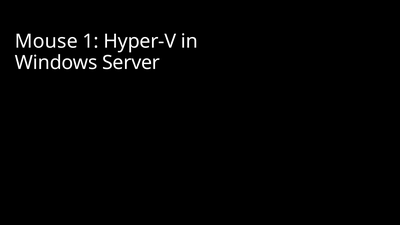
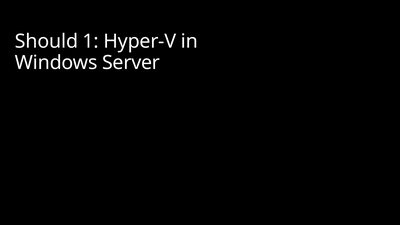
Mouse: Mouse -> Should
